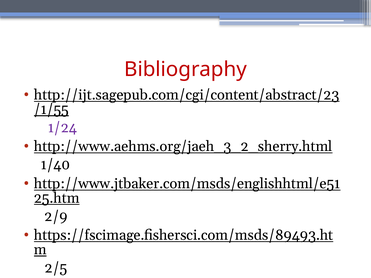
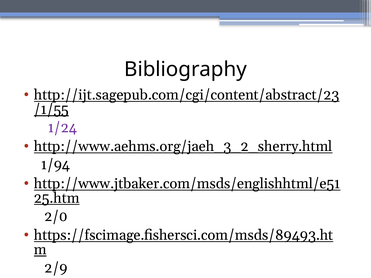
Bibliography colour: red -> black
1/40: 1/40 -> 1/94
2/9: 2/9 -> 2/0
2/5: 2/5 -> 2/9
